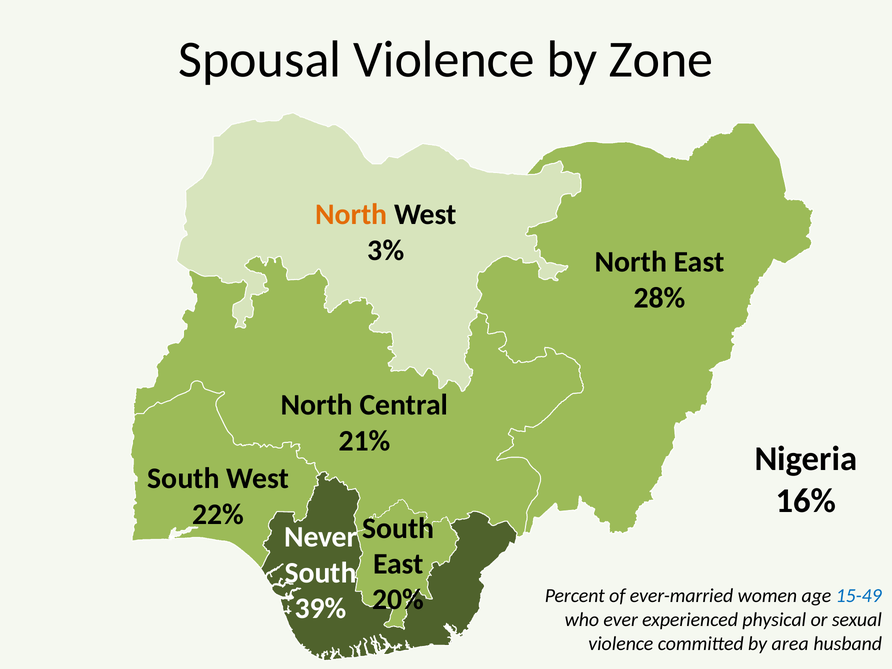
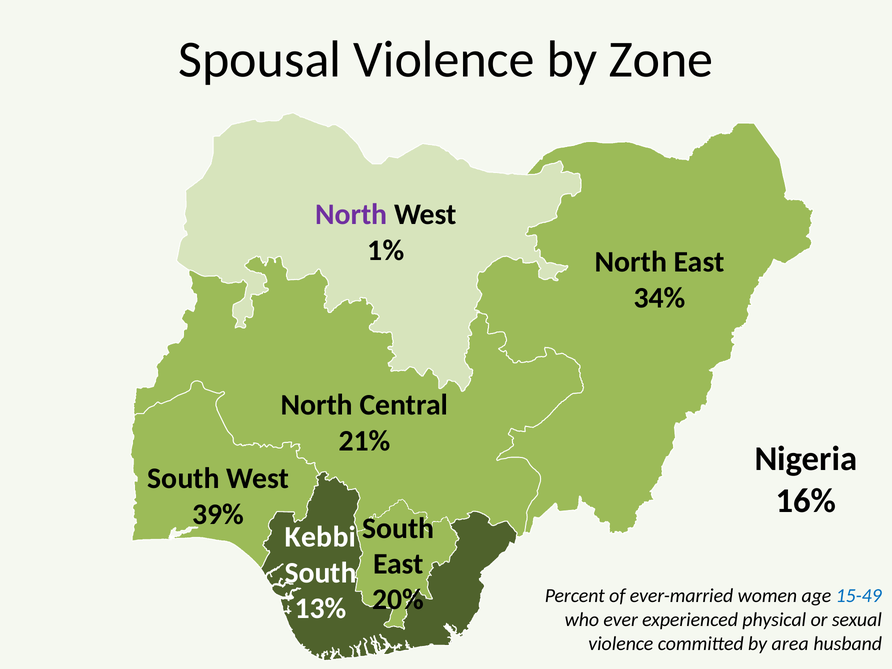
North at (351, 215) colour: orange -> purple
3%: 3% -> 1%
28%: 28% -> 34%
22%: 22% -> 39%
Never: Never -> Kebbi
39%: 39% -> 13%
